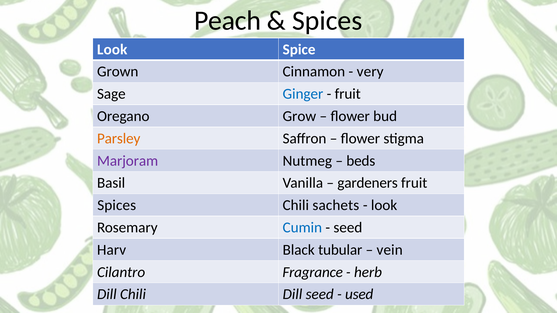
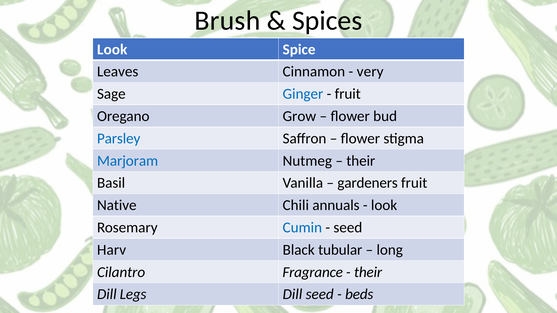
Peach: Peach -> Brush
Grown: Grown -> Leaves
Parsley colour: orange -> blue
Marjoram colour: purple -> blue
beds at (361, 161): beds -> their
Spices at (117, 205): Spices -> Native
sachets: sachets -> annuals
vein: vein -> long
herb at (368, 272): herb -> their
Dill Chili: Chili -> Legs
used: used -> beds
